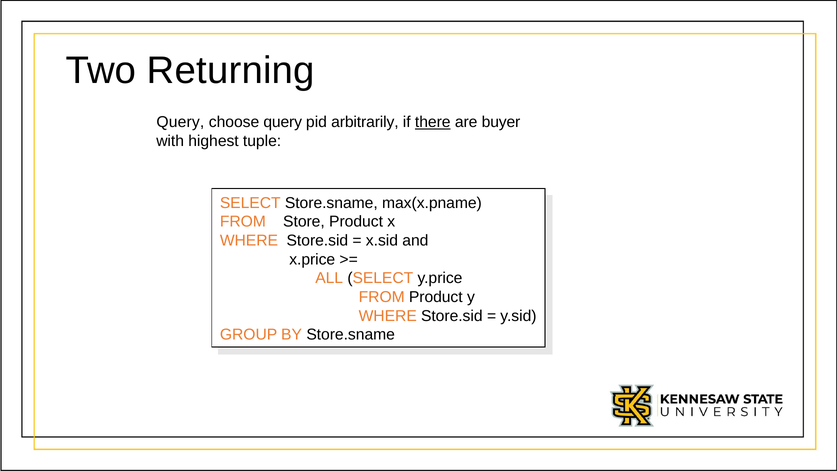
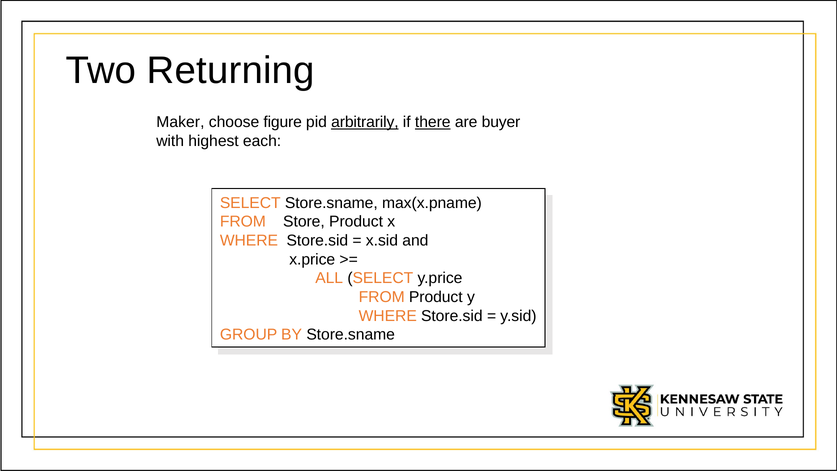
Query at (180, 122): Query -> Maker
choose query: query -> figure
arbitrarily underline: none -> present
tuple: tuple -> each
